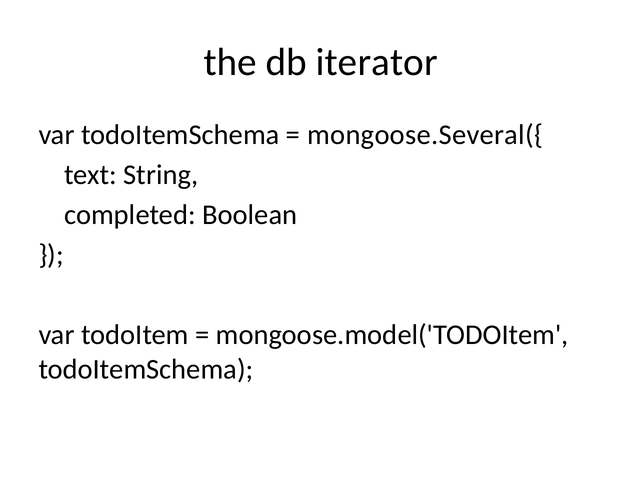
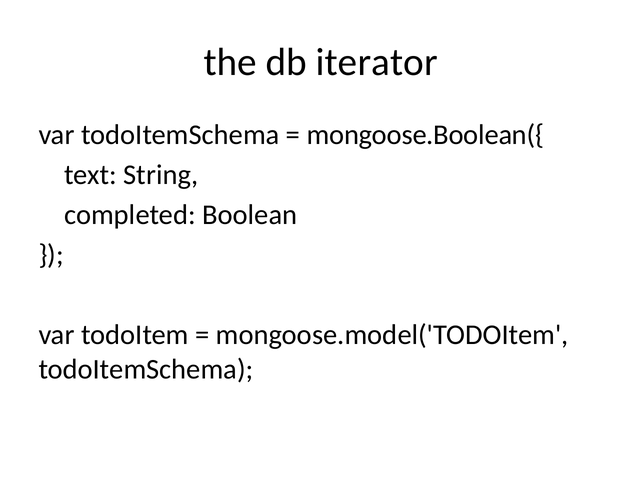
mongoose.Several({: mongoose.Several({ -> mongoose.Boolean({
